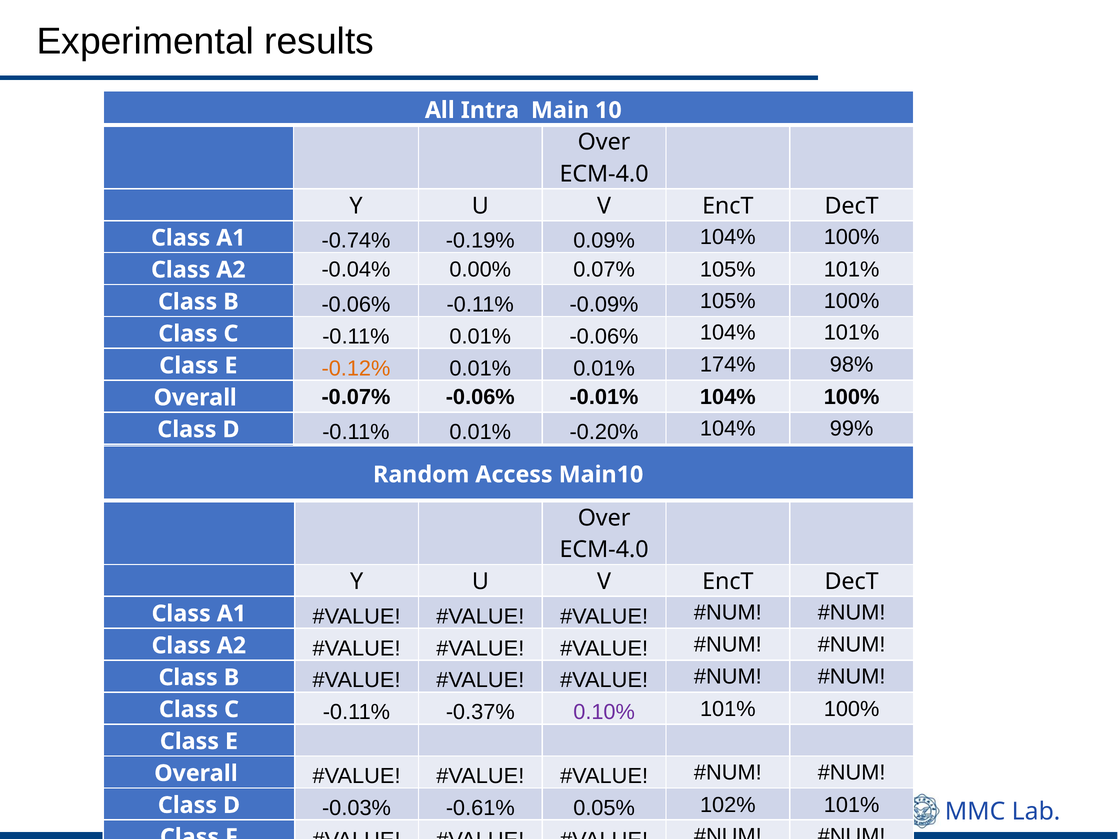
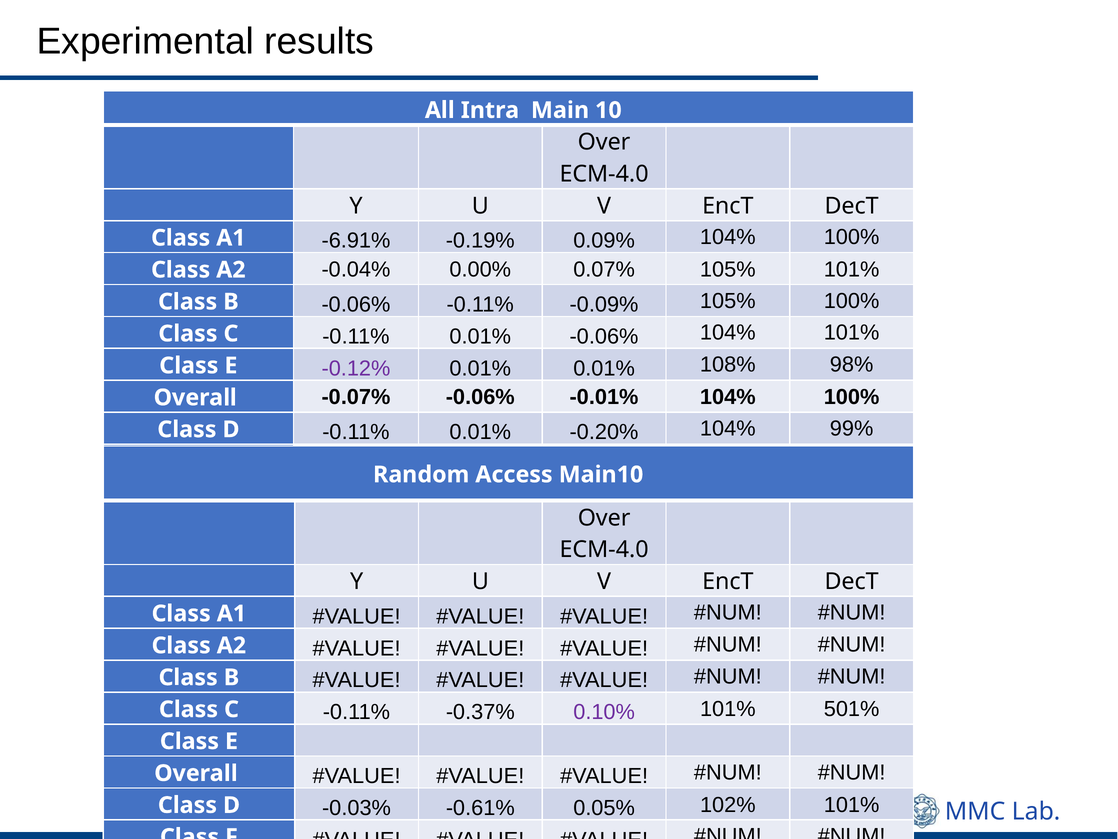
-0.74%: -0.74% -> -6.91%
-0.12% colour: orange -> purple
174%: 174% -> 108%
101% 100%: 100% -> 501%
